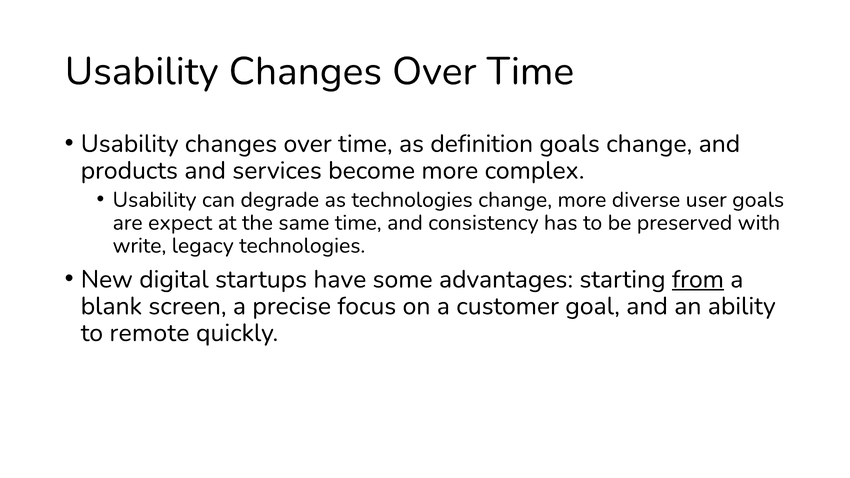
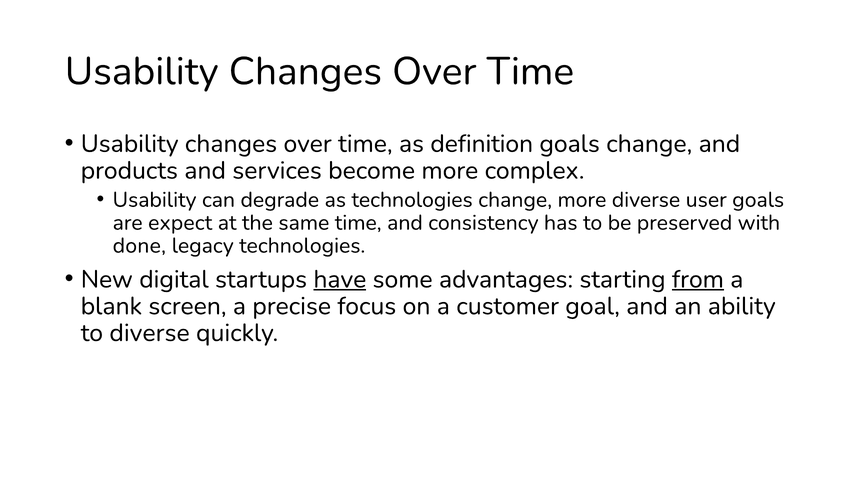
write: write -> done
have underline: none -> present
to remote: remote -> diverse
